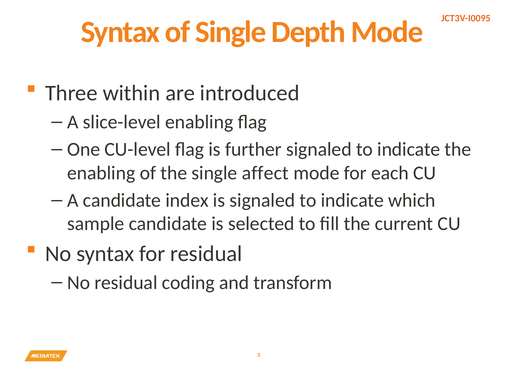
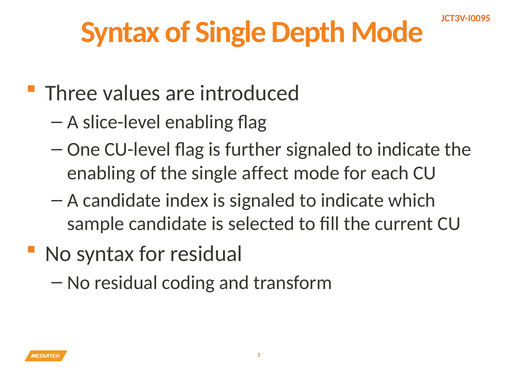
within: within -> values
